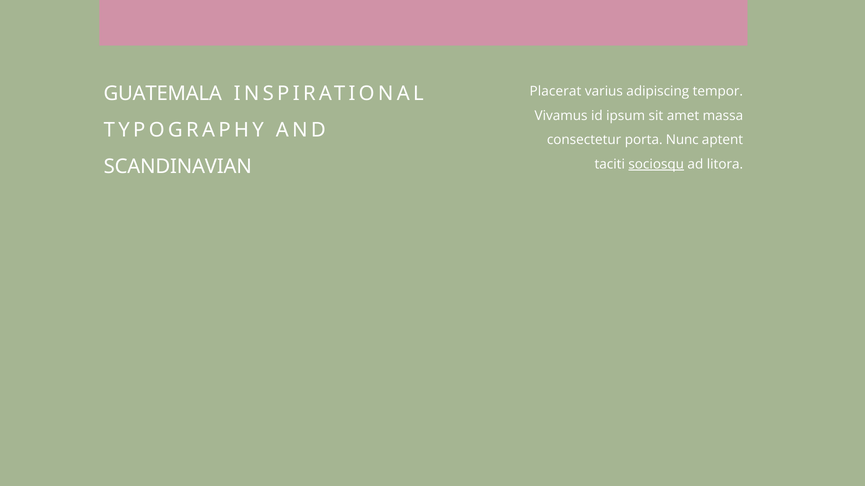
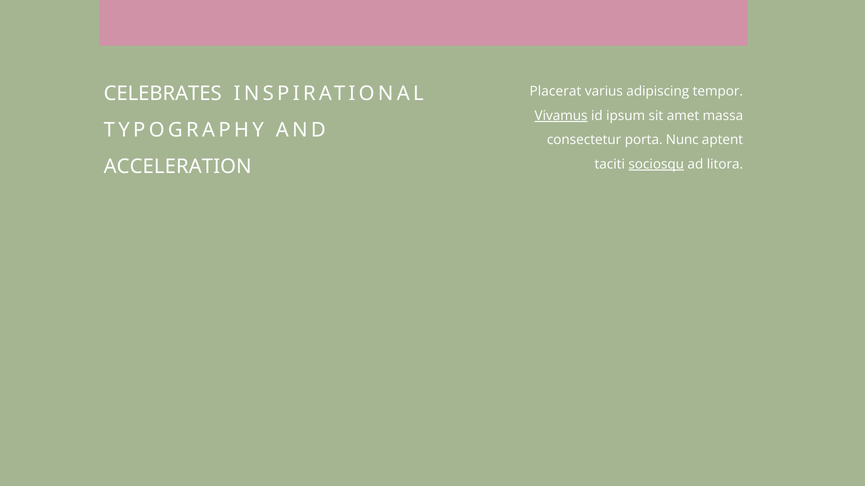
GUATEMALA: GUATEMALA -> CELEBRATES
Vivamus underline: none -> present
SCANDINAVIAN: SCANDINAVIAN -> ACCELERATION
